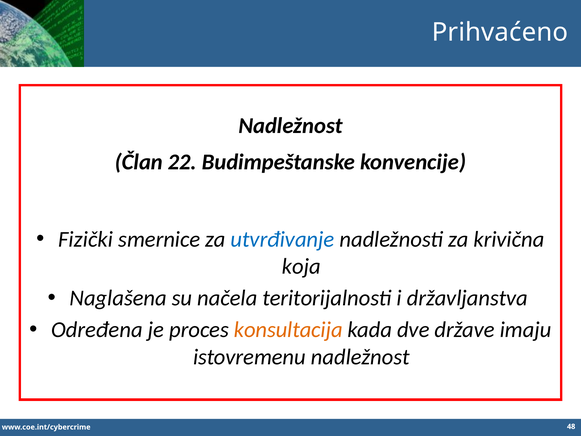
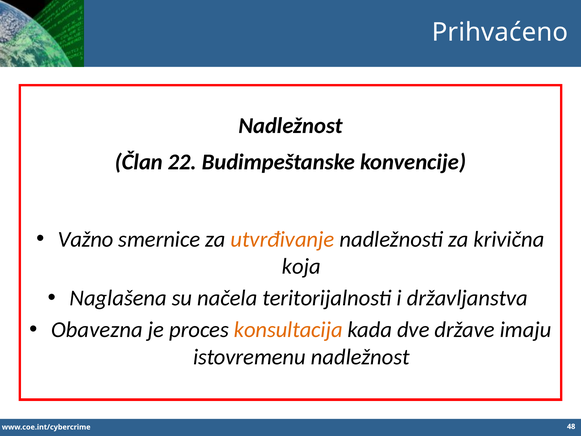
Fizički: Fizički -> Važno
utvrđivanje colour: blue -> orange
Određena: Određena -> Obavezna
